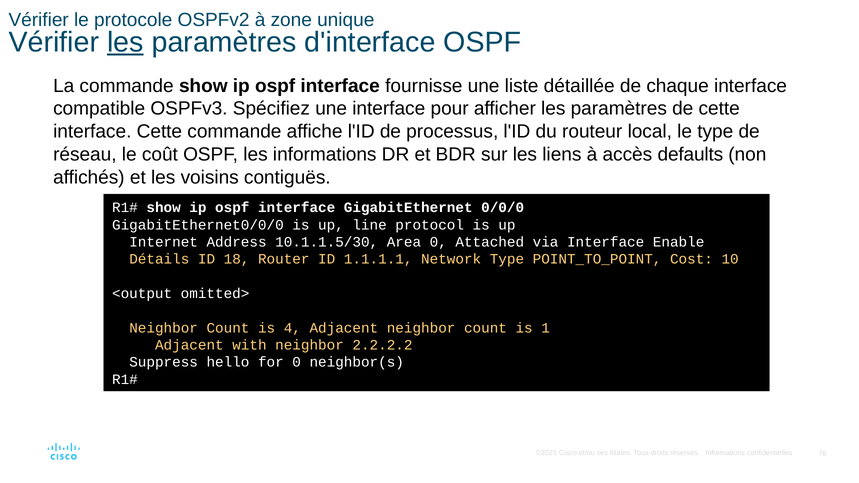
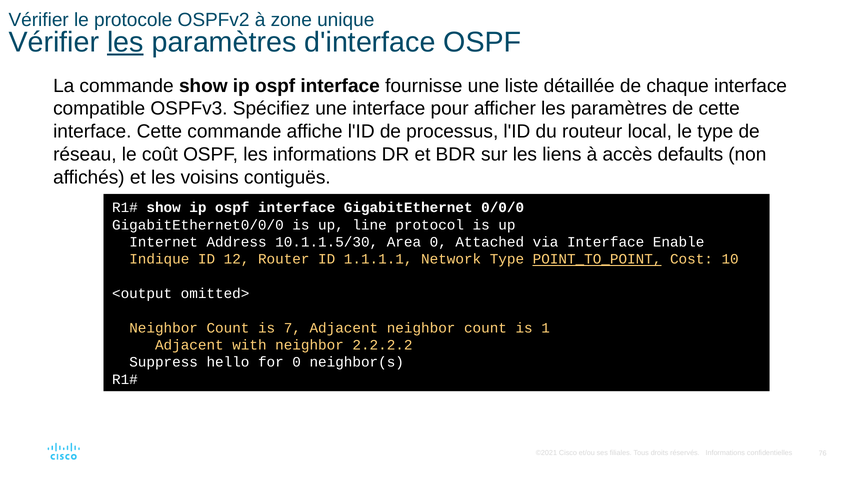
Détails: Détails -> Indique
18: 18 -> 12
POINT_TO_POINT underline: none -> present
4: 4 -> 7
